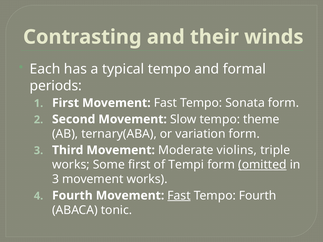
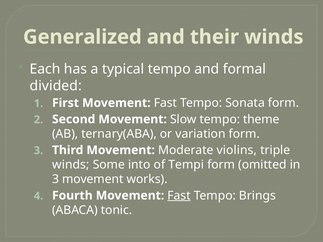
Contrasting: Contrasting -> Generalized
periods: periods -> divided
works at (71, 165): works -> winds
Some first: first -> into
omitted underline: present -> none
Tempo Fourth: Fourth -> Brings
